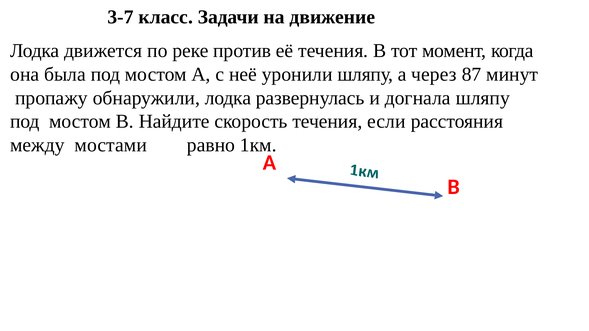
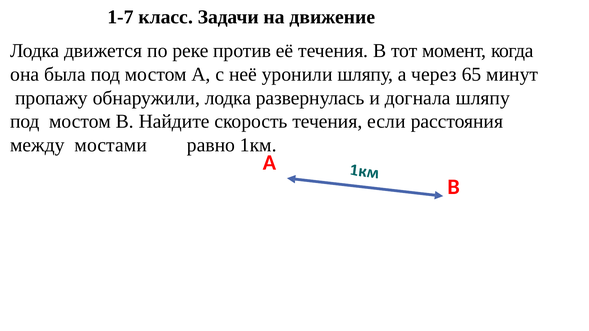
3-7: 3-7 -> 1-7
87: 87 -> 65
